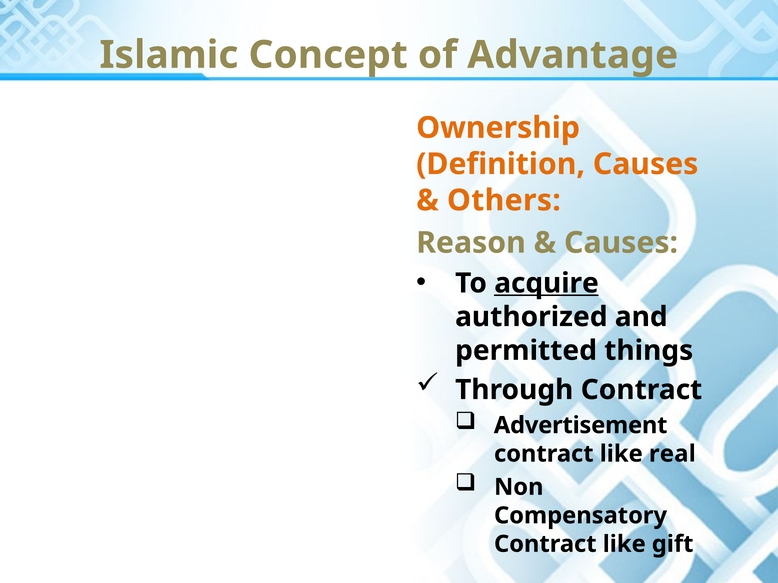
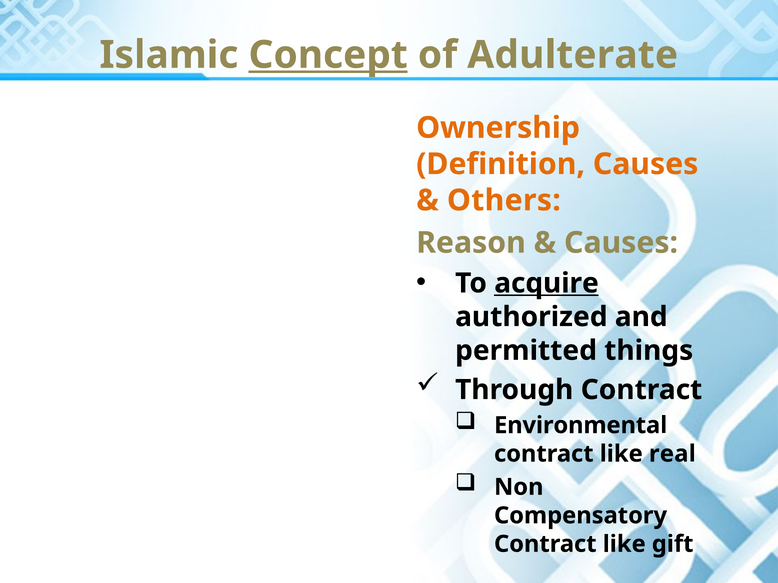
Concept underline: none -> present
Advantage: Advantage -> Adulterate
Advertisement: Advertisement -> Environmental
